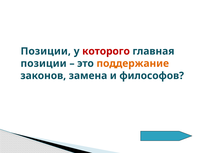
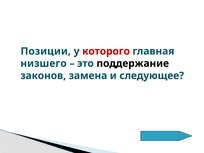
позиции at (44, 63): позиции -> низшего
поддержание colour: orange -> black
философов: философов -> следующее
